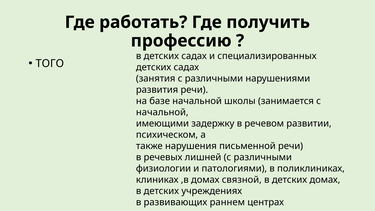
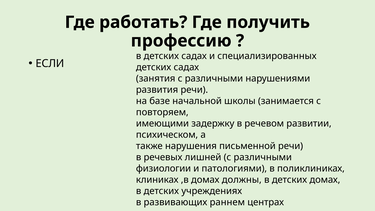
ТОГО: ТОГО -> ЕСЛИ
начальной at (162, 112): начальной -> повторяем
связной: связной -> должны
